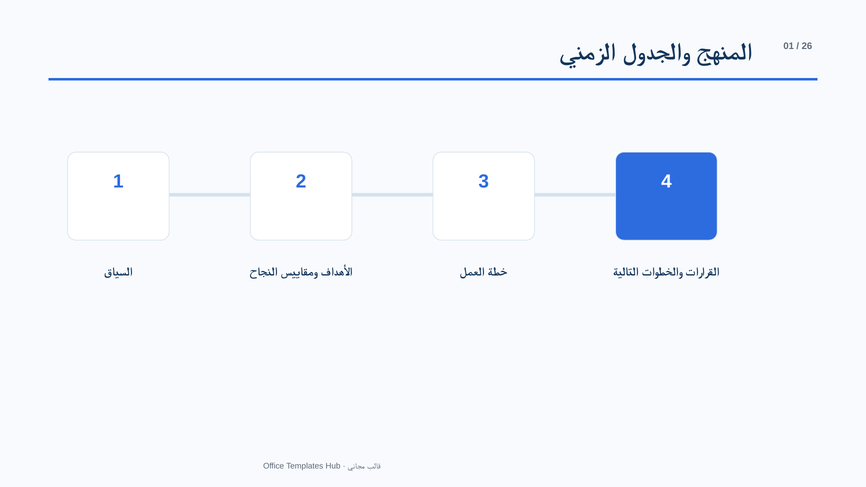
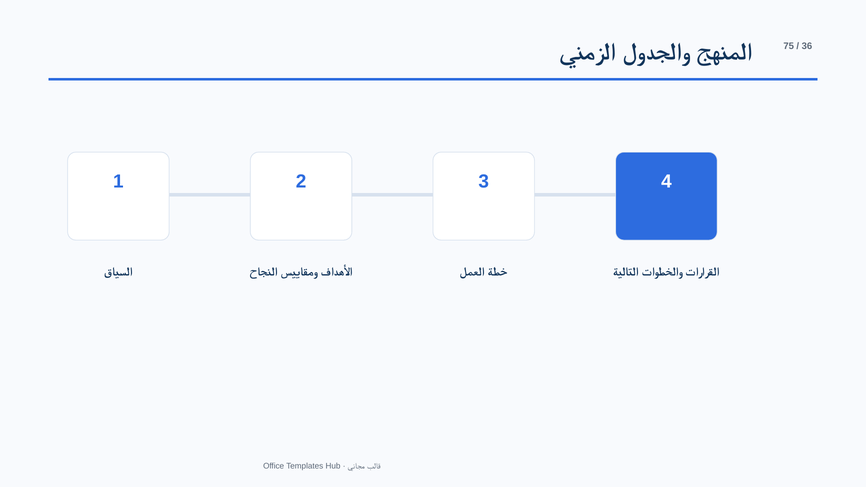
01: 01 -> 75
26: 26 -> 36
